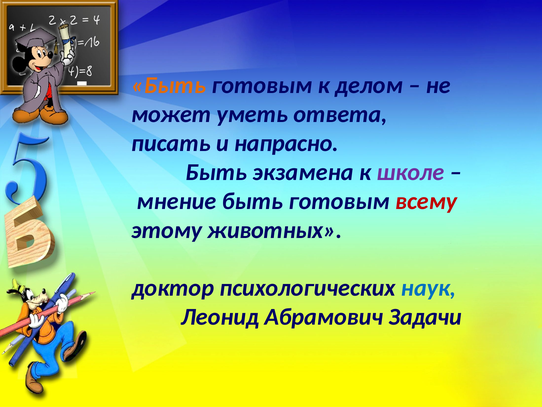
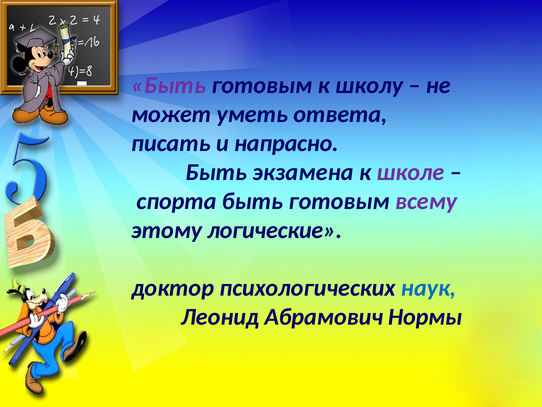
Быть at (169, 85) colour: orange -> purple
делом: делом -> школу
мнение: мнение -> спорта
всему colour: red -> purple
животных: животных -> логические
Задачи: Задачи -> Нормы
